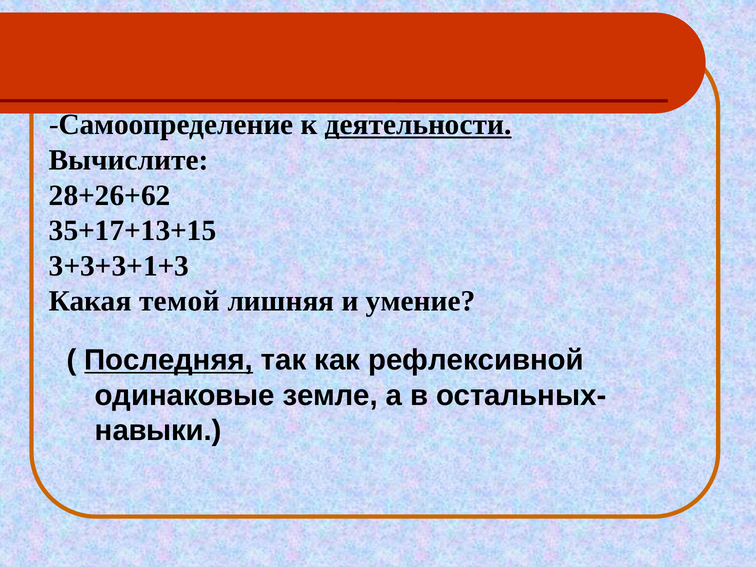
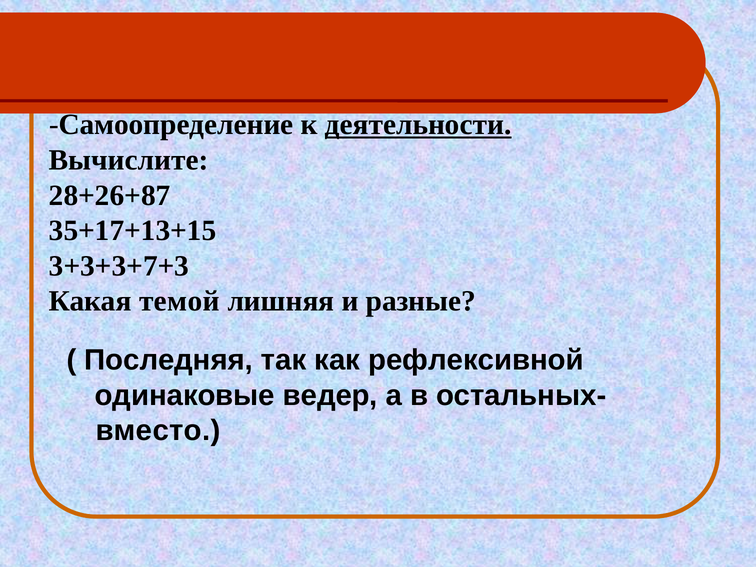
28+26+62: 28+26+62 -> 28+26+87
3+3+3+1+3: 3+3+3+1+3 -> 3+3+3+7+3
умение: умение -> разные
Последняя underline: present -> none
земле: земле -> ведер
навыки: навыки -> вместо
